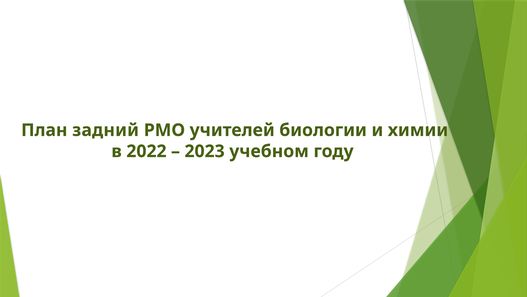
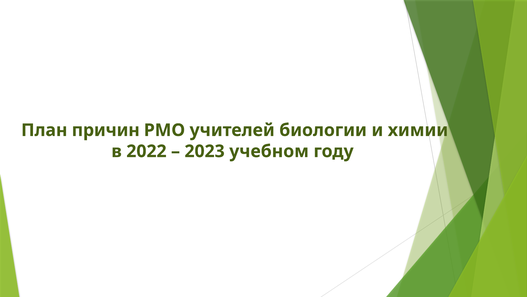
задний: задний -> причин
